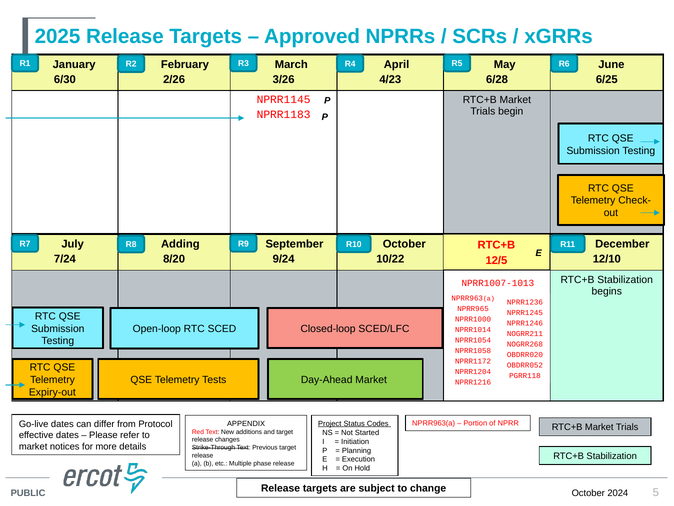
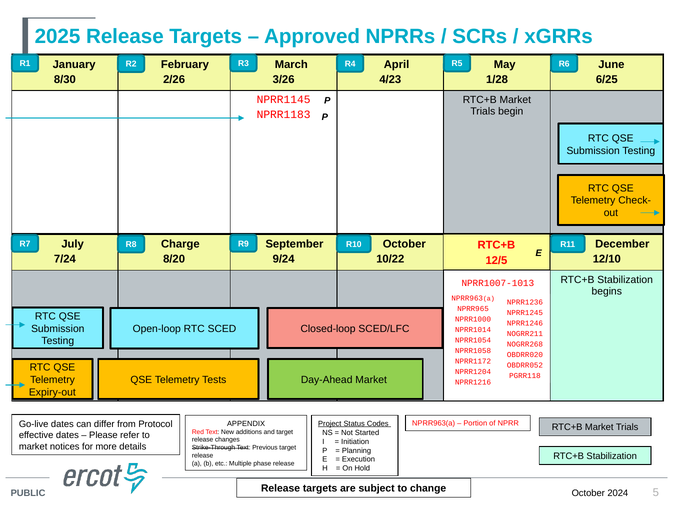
6/30: 6/30 -> 8/30
6/28: 6/28 -> 1/28
Adding: Adding -> Charge
